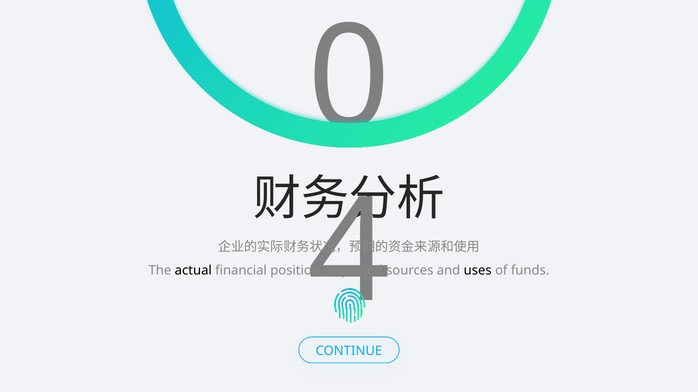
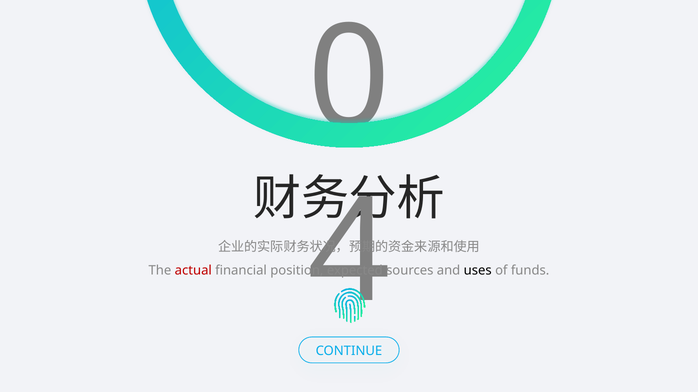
actual colour: black -> red
